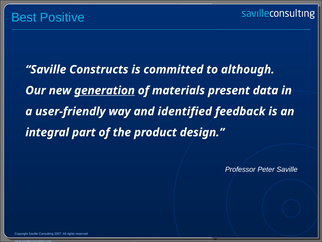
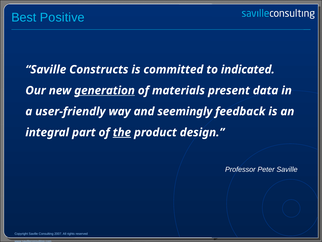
although: although -> indicated
identified: identified -> seemingly
the underline: none -> present
